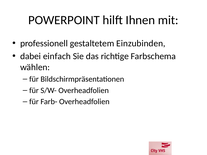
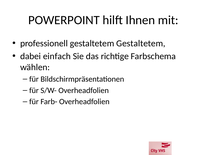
gestaltetem Einzubinden: Einzubinden -> Gestaltetem
